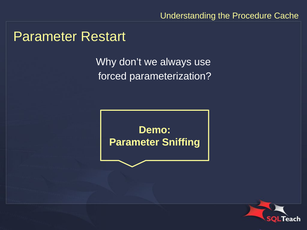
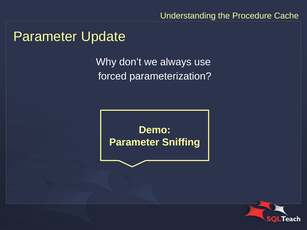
Restart: Restart -> Update
